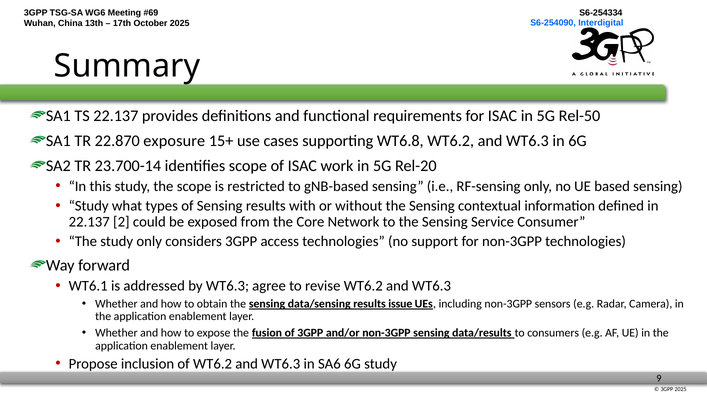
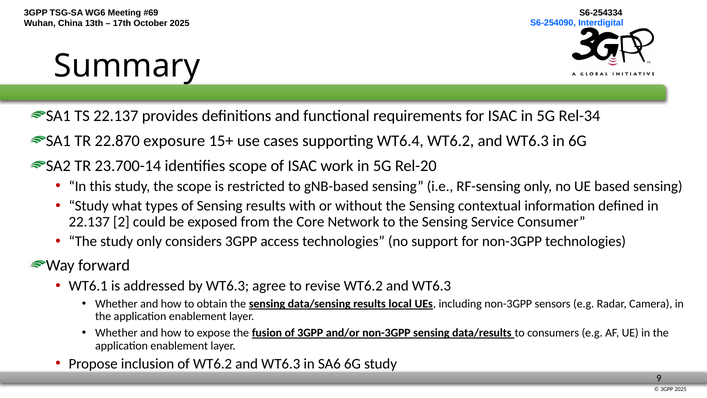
Rel-50: Rel-50 -> Rel-34
WT6.8: WT6.8 -> WT6.4
issue: issue -> local
